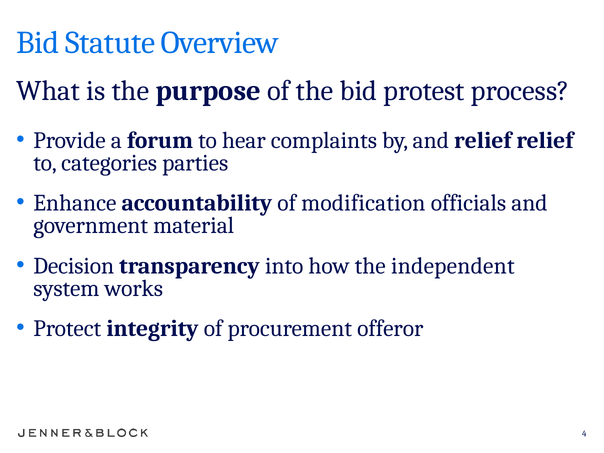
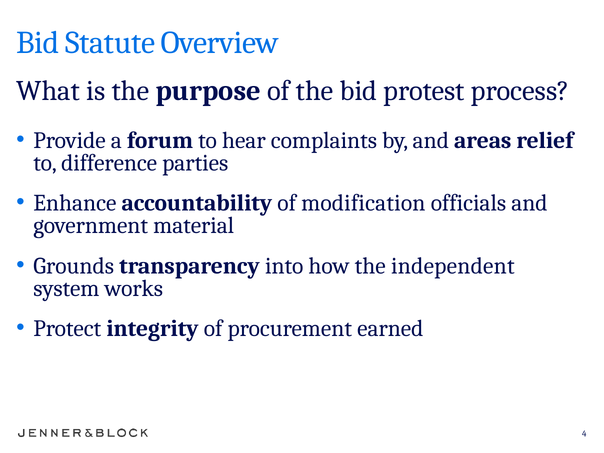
and relief: relief -> areas
categories: categories -> difference
Decision: Decision -> Grounds
offeror: offeror -> earned
